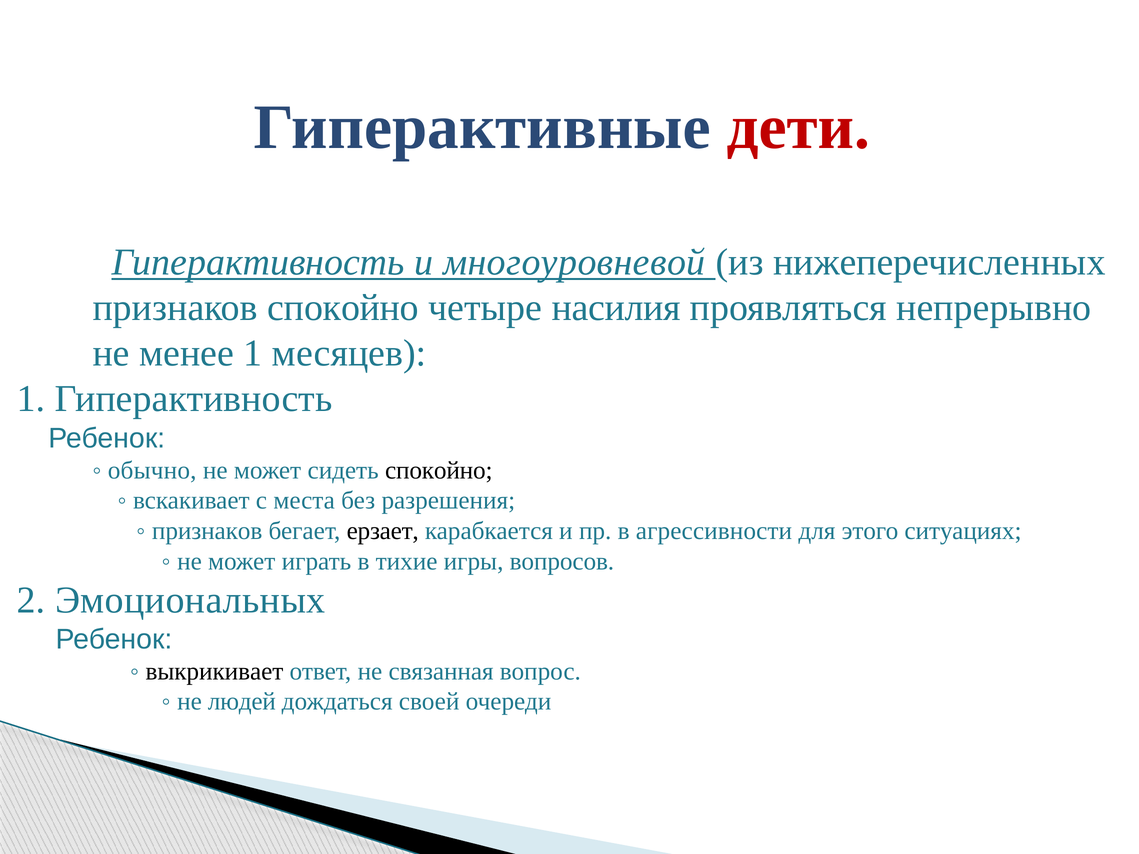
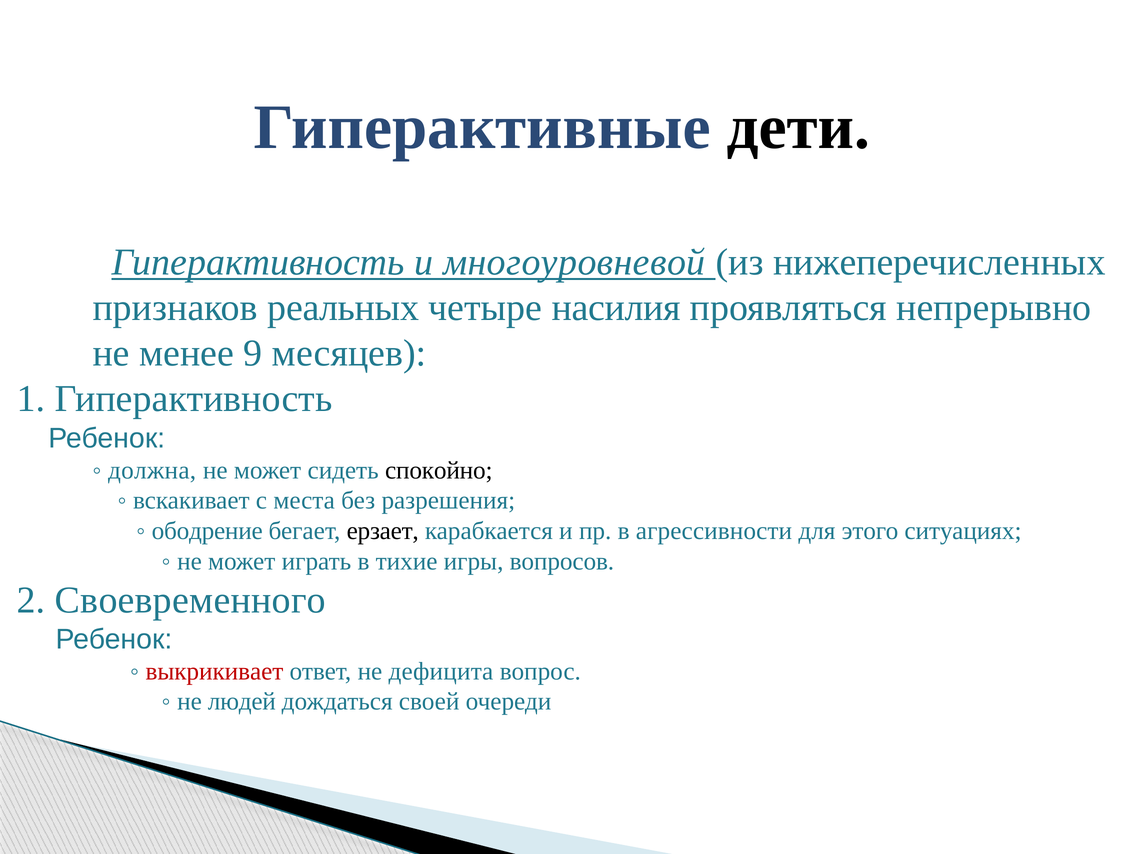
дети colour: red -> black
признаков спокойно: спокойно -> реальных
менее 1: 1 -> 9
обычно: обычно -> должна
признаков at (207, 531): признаков -> ободрение
Эмоциональных: Эмоциональных -> Своевременного
выкрикивает colour: black -> red
связанная: связанная -> дефицита
